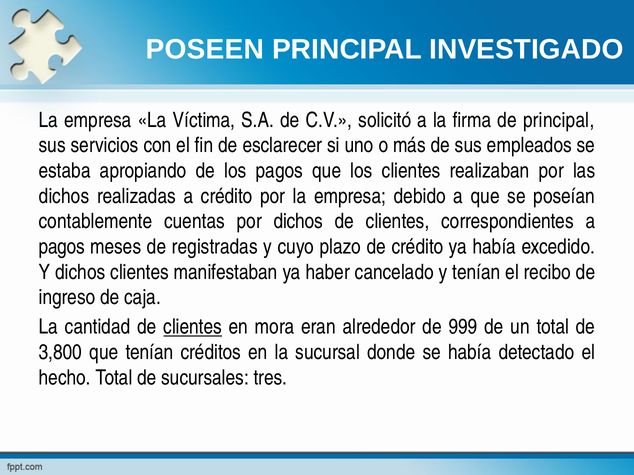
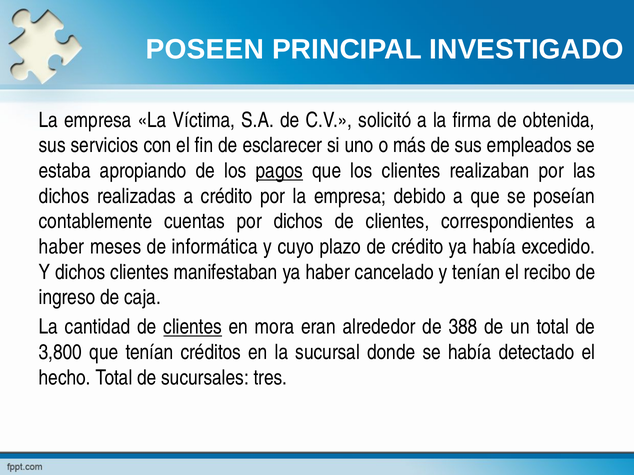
de principal: principal -> obtenida
pagos at (279, 171) underline: none -> present
pagos at (62, 247): pagos -> haber
registradas: registradas -> informática
999: 999 -> 388
